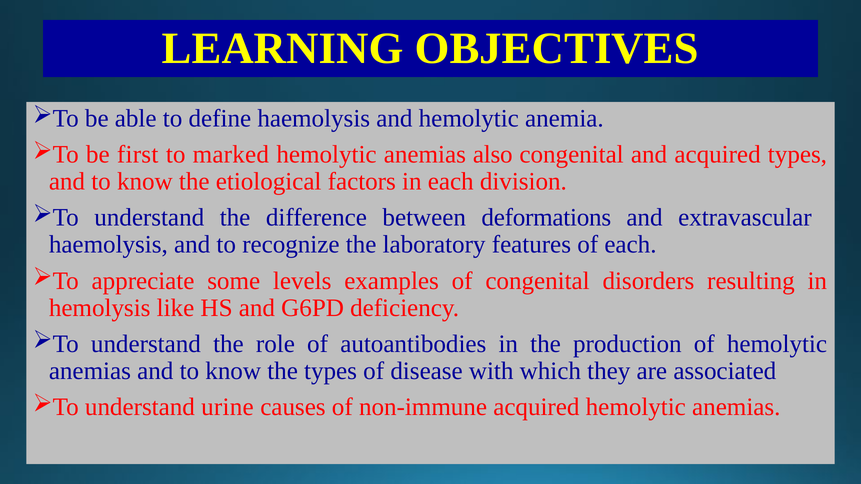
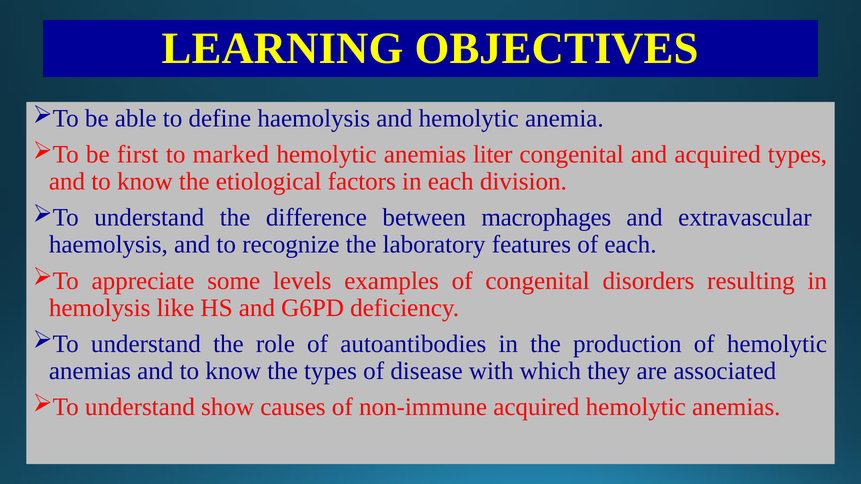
also: also -> liter
deformations: deformations -> macrophages
urine: urine -> show
